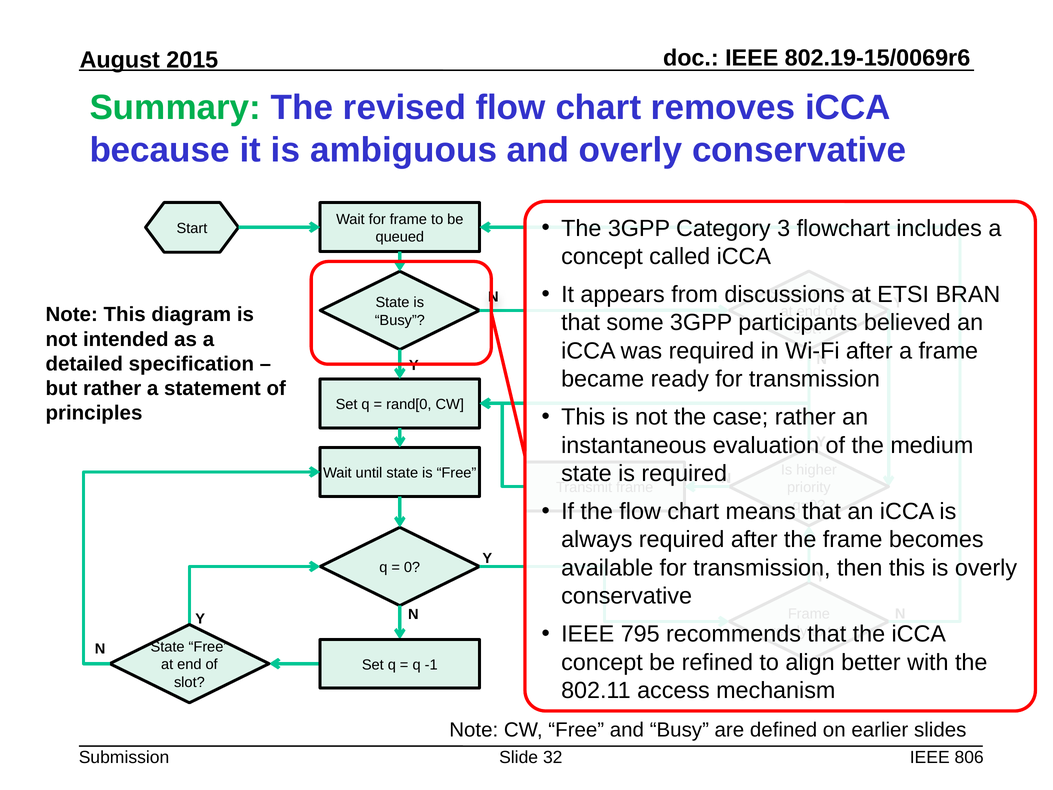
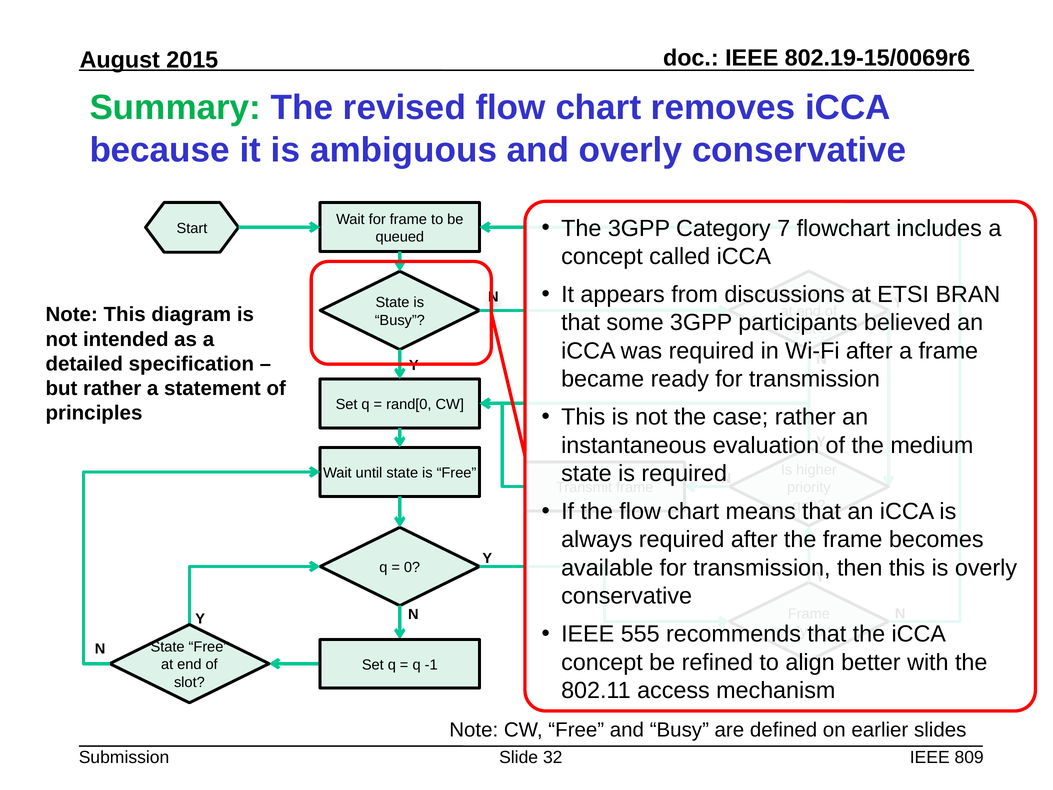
3: 3 -> 7
795: 795 -> 555
806: 806 -> 809
